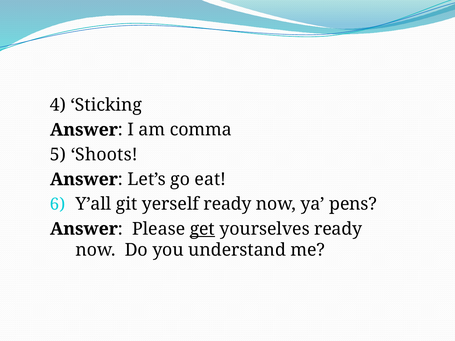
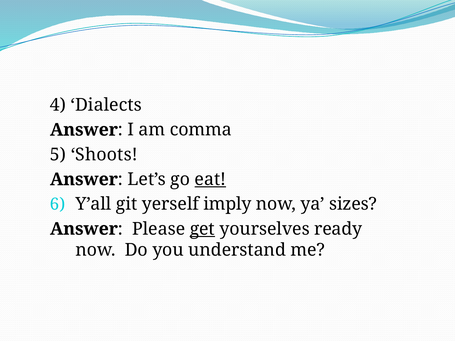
Sticking: Sticking -> Dialects
eat underline: none -> present
yerself ready: ready -> imply
pens: pens -> sizes
